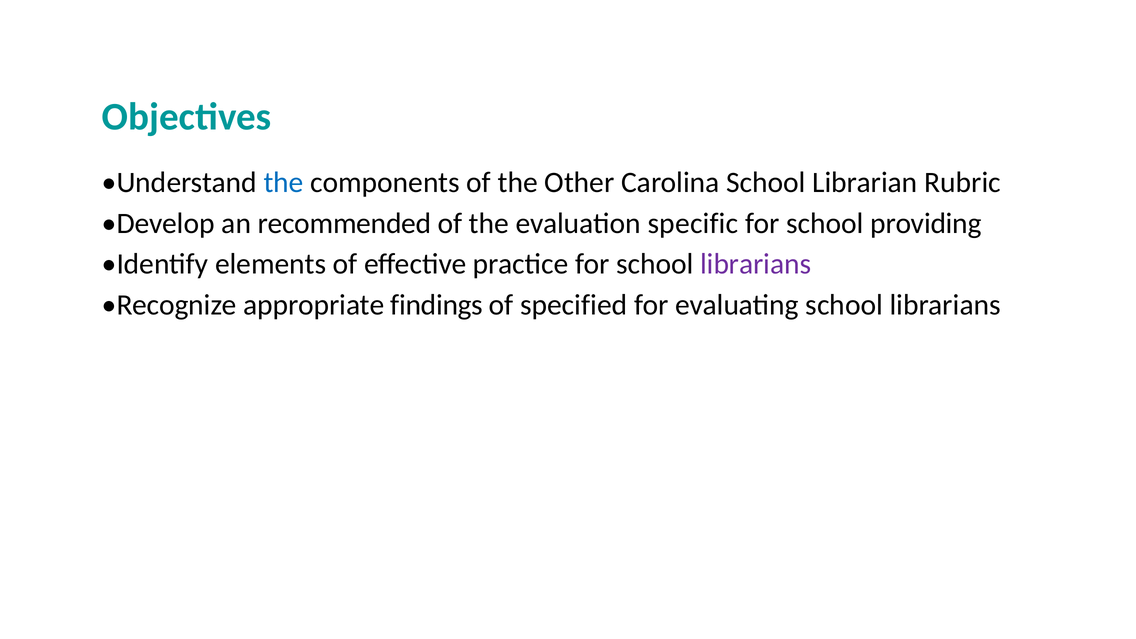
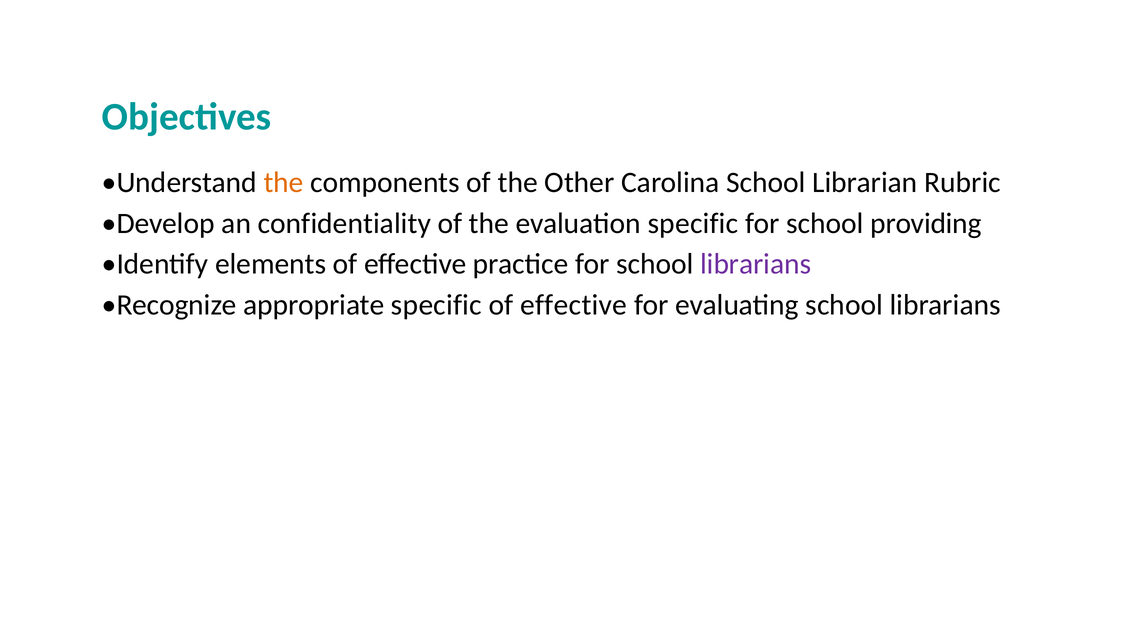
the at (284, 183) colour: blue -> orange
recommended: recommended -> confidentiality
appropriate findings: findings -> specific
specified at (574, 305): specified -> effective
